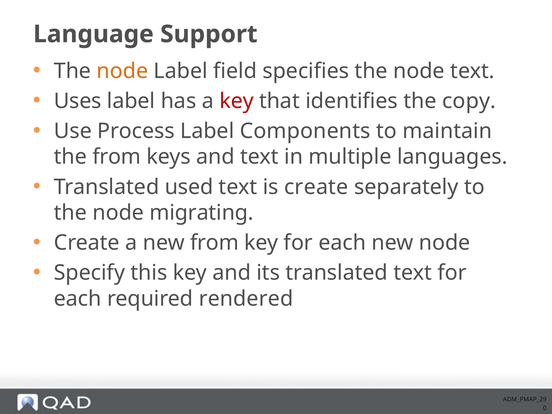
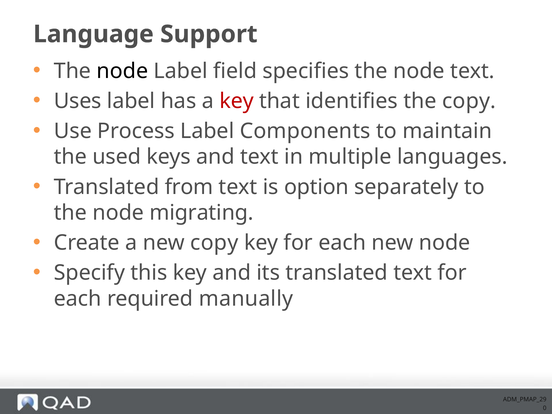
node at (122, 71) colour: orange -> black
the from: from -> used
used: used -> from
is create: create -> option
new from: from -> copy
rendered: rendered -> manually
